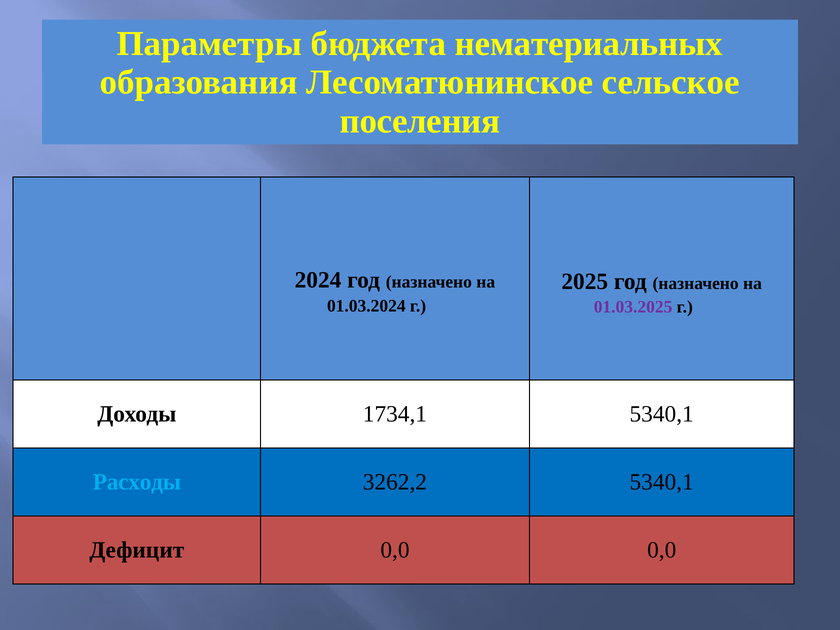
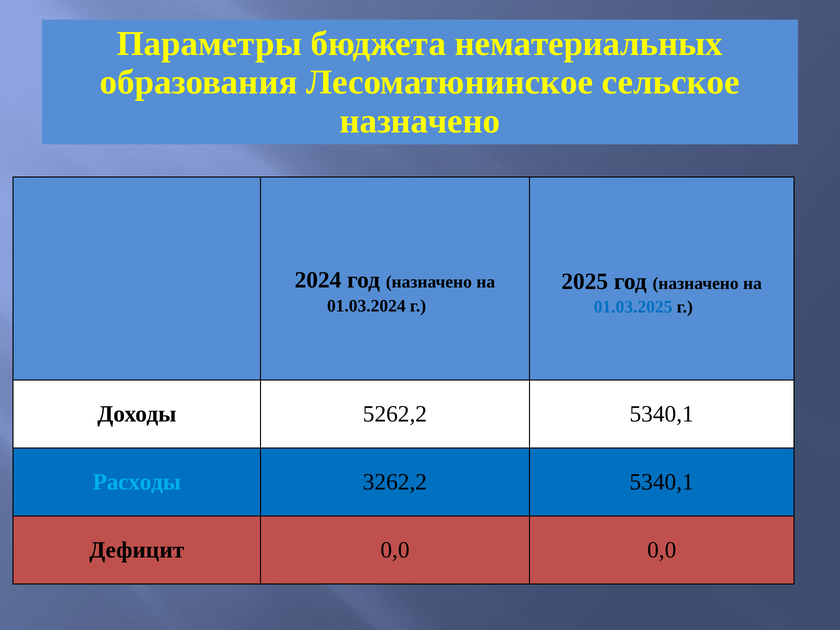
поселения at (420, 121): поселения -> назначено
01.03.2025 colour: purple -> blue
1734,1: 1734,1 -> 5262,2
